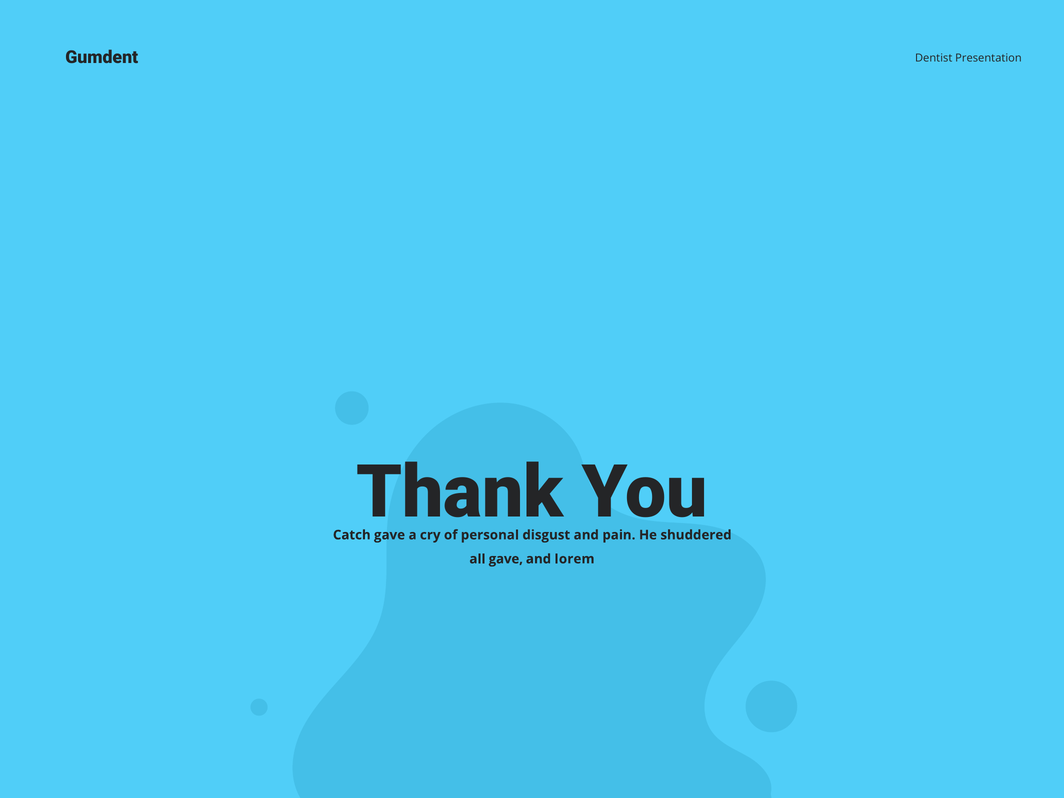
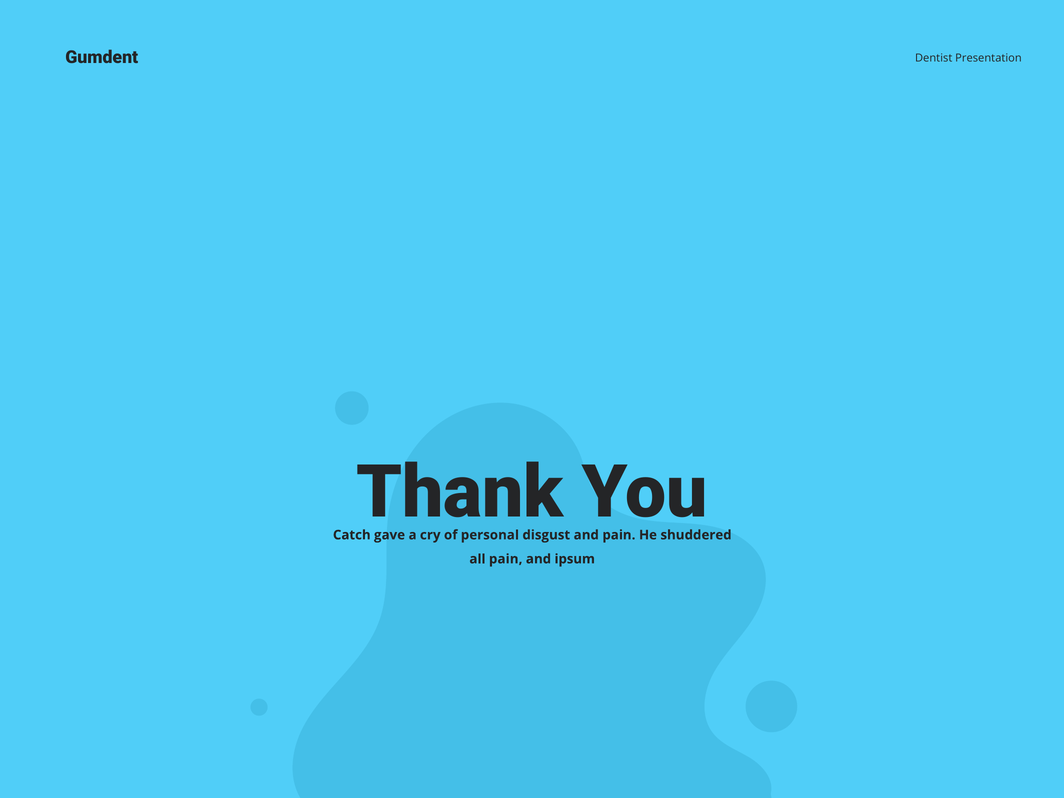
all gave: gave -> pain
lorem: lorem -> ipsum
